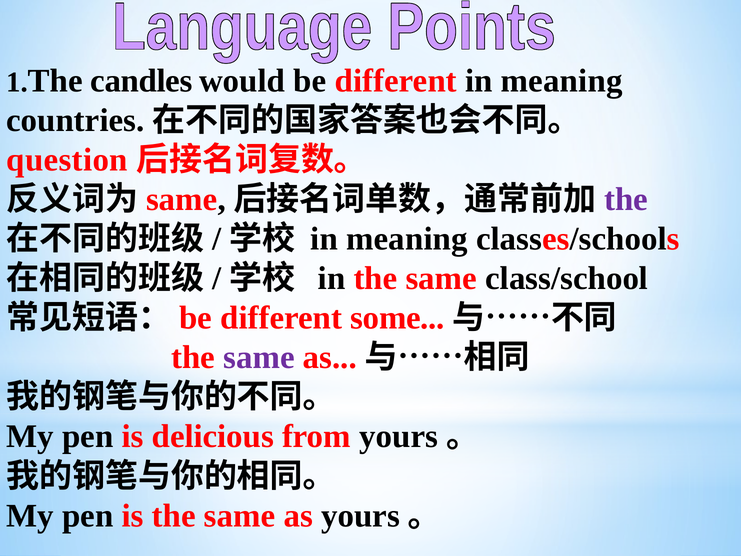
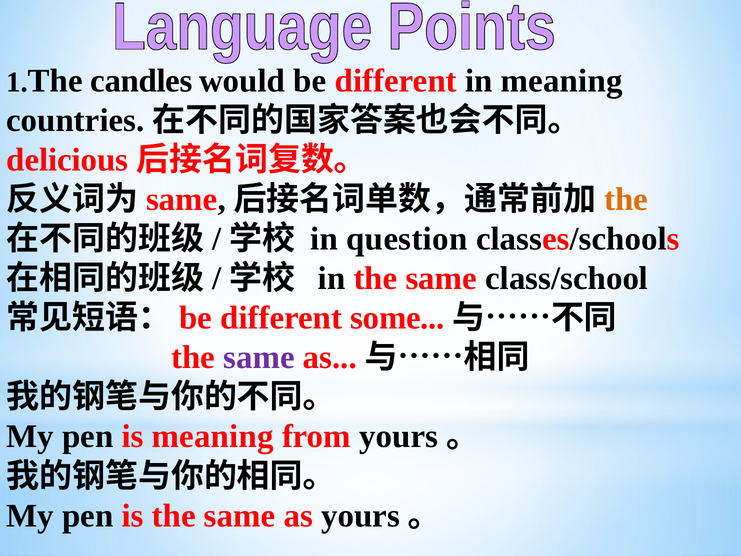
question: question -> delicious
the at (626, 199) colour: purple -> orange
meaning at (407, 239): meaning -> question
is delicious: delicious -> meaning
